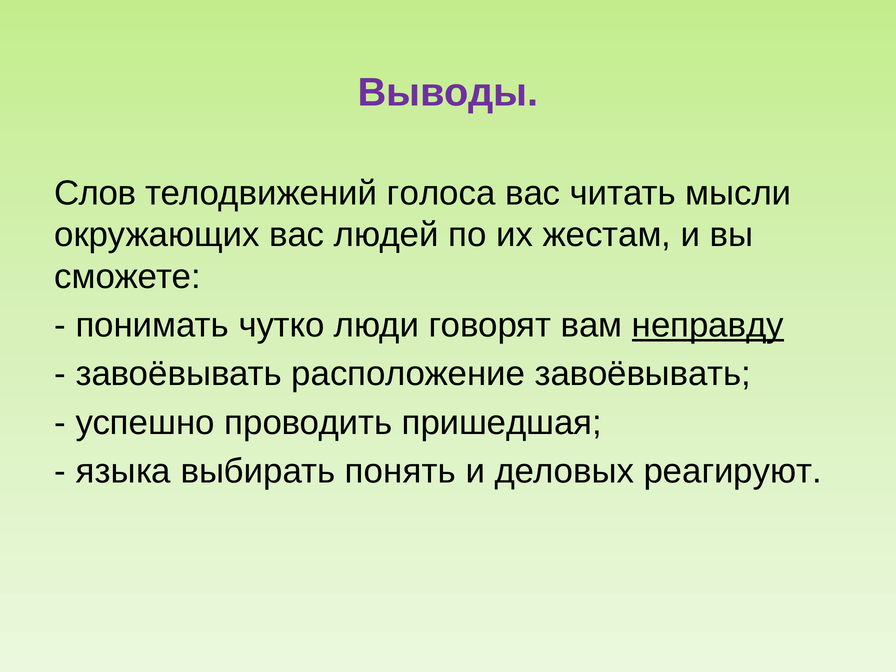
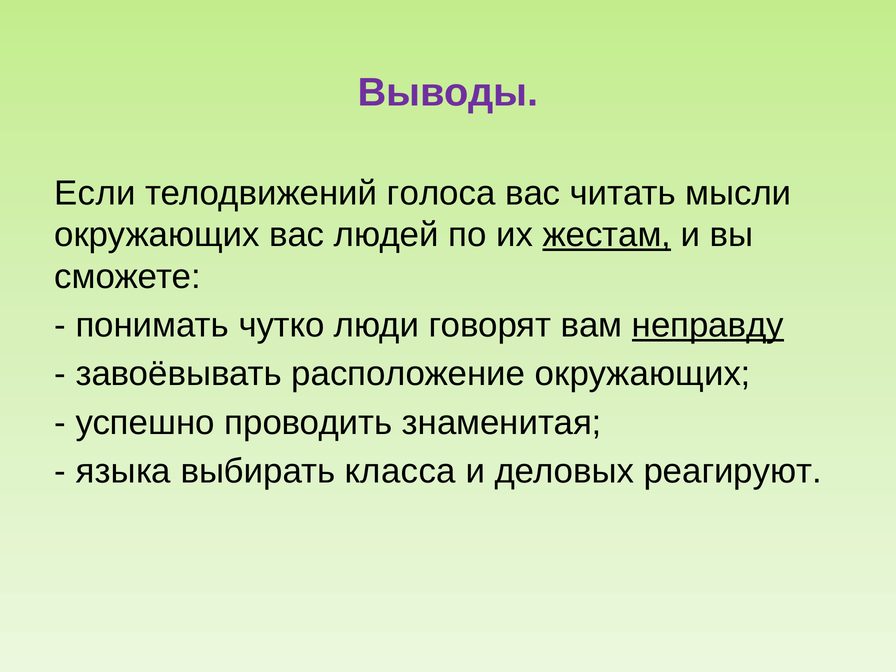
Слов: Слов -> Если
жестам underline: none -> present
расположение завоёвывать: завоёвывать -> окружающих
пришедшая: пришедшая -> знаменитая
понять: понять -> класса
